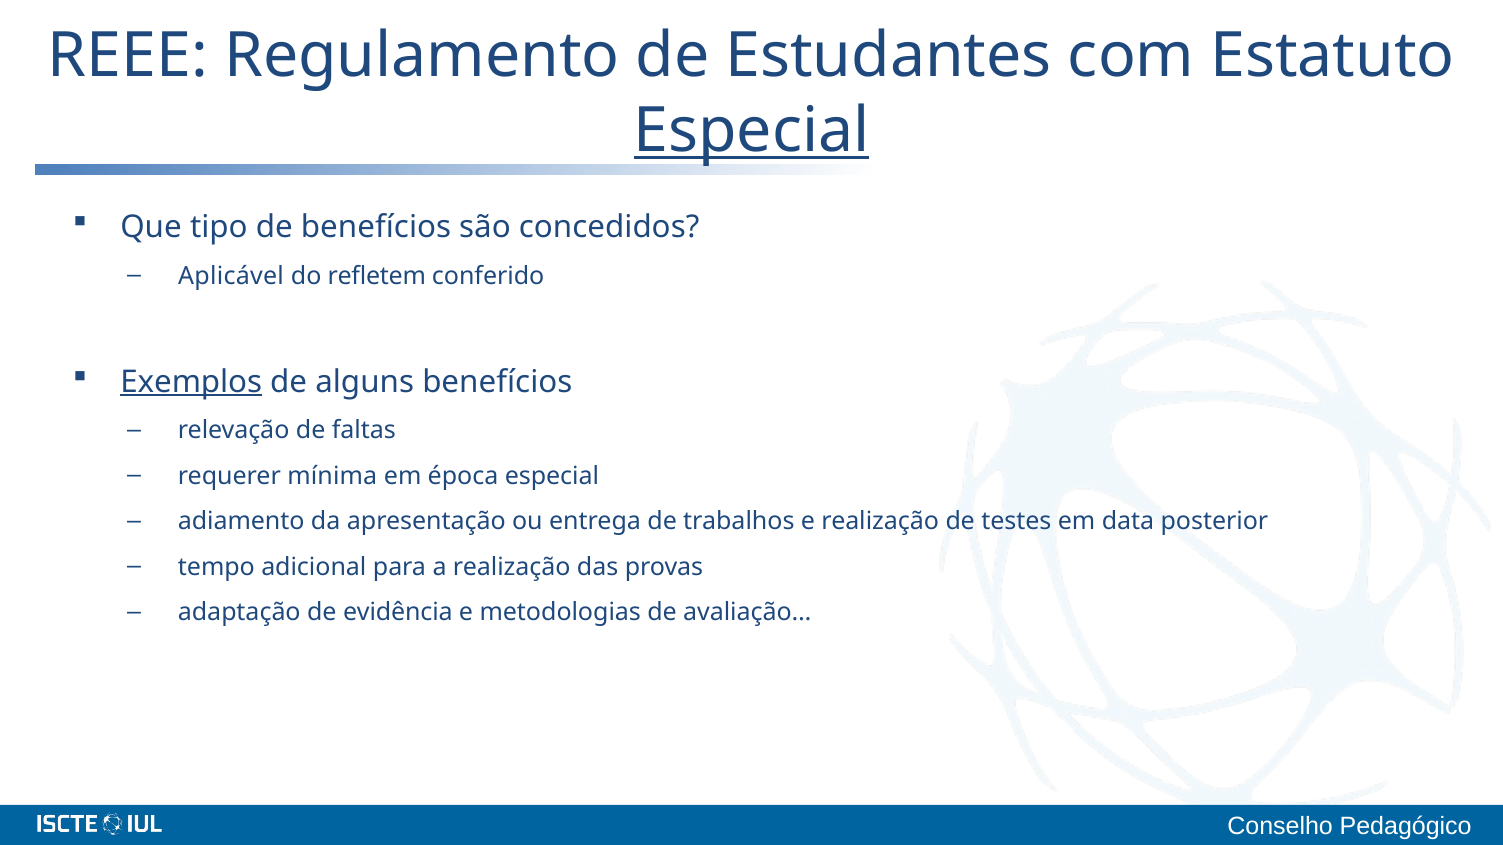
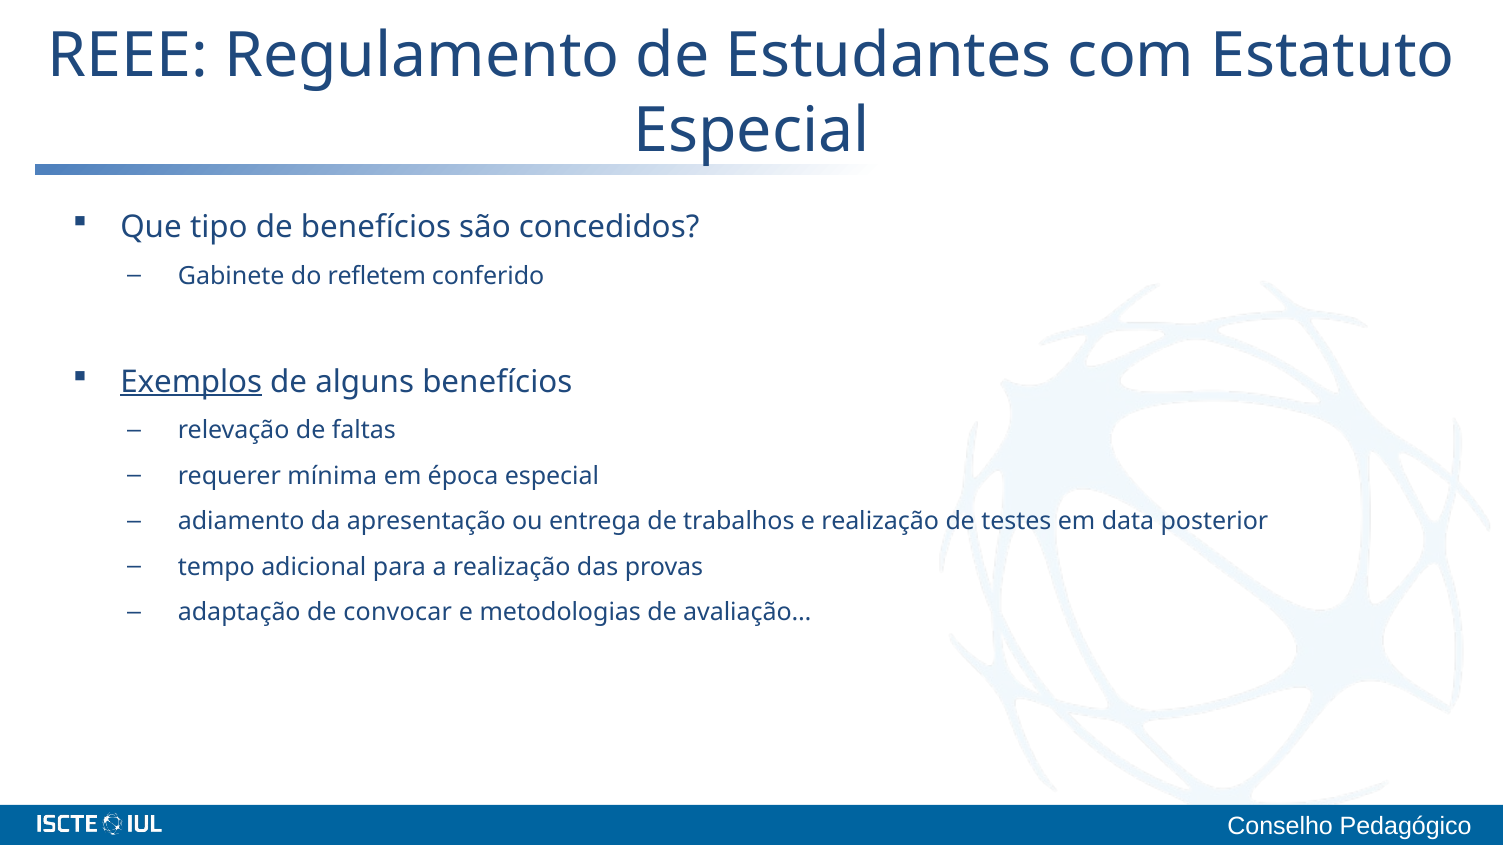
Especial at (751, 131) underline: present -> none
Aplicável: Aplicável -> Gabinete
evidência: evidência -> convocar
